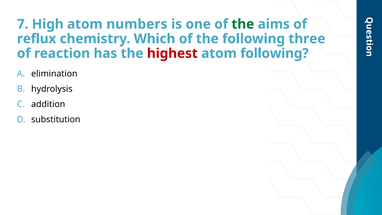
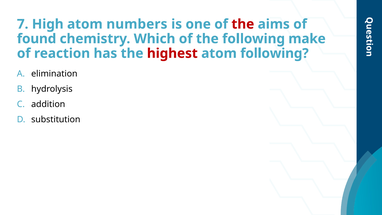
the at (243, 24) colour: green -> red
reflux: reflux -> found
three: three -> make
